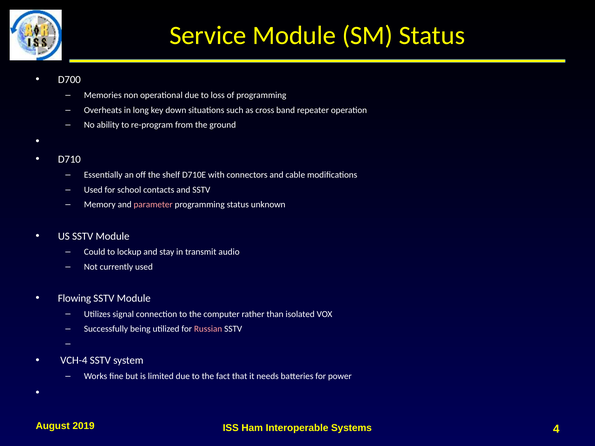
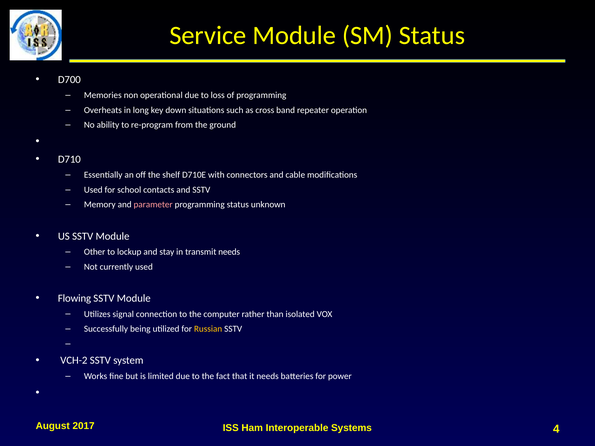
Could: Could -> Other
transmit audio: audio -> needs
Russian colour: pink -> yellow
VCH-4: VCH-4 -> VCH-2
2019: 2019 -> 2017
